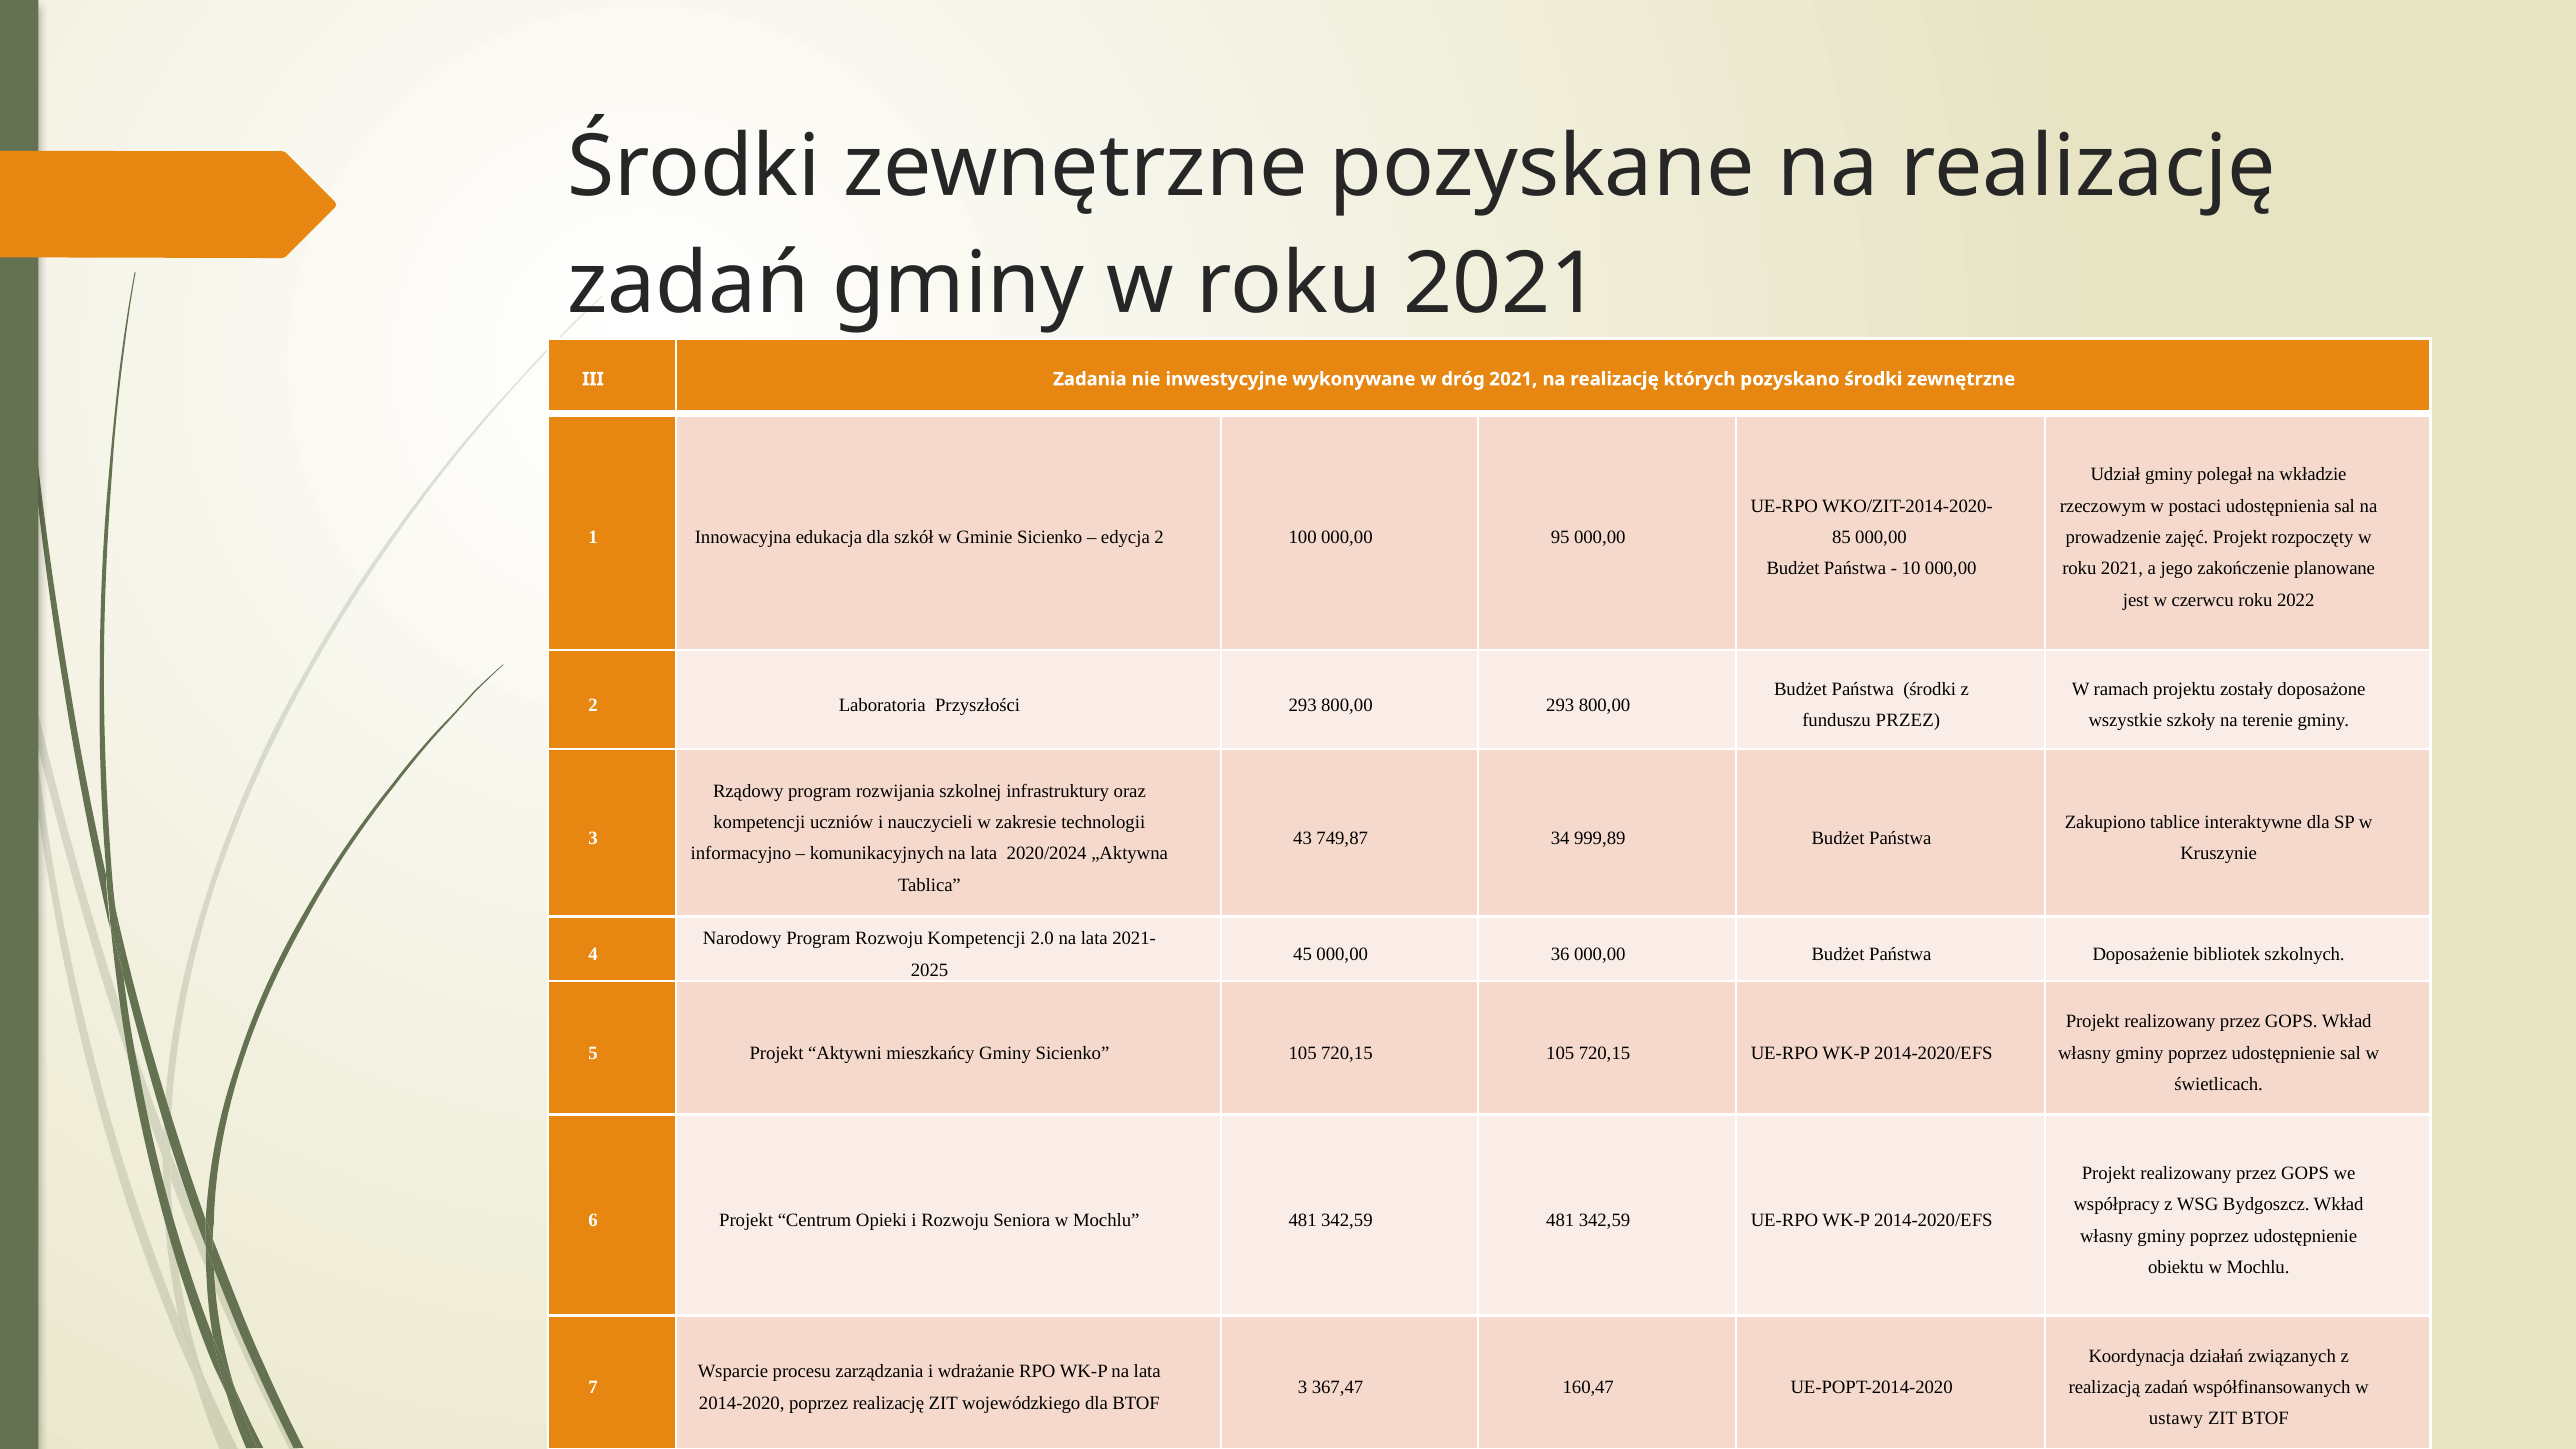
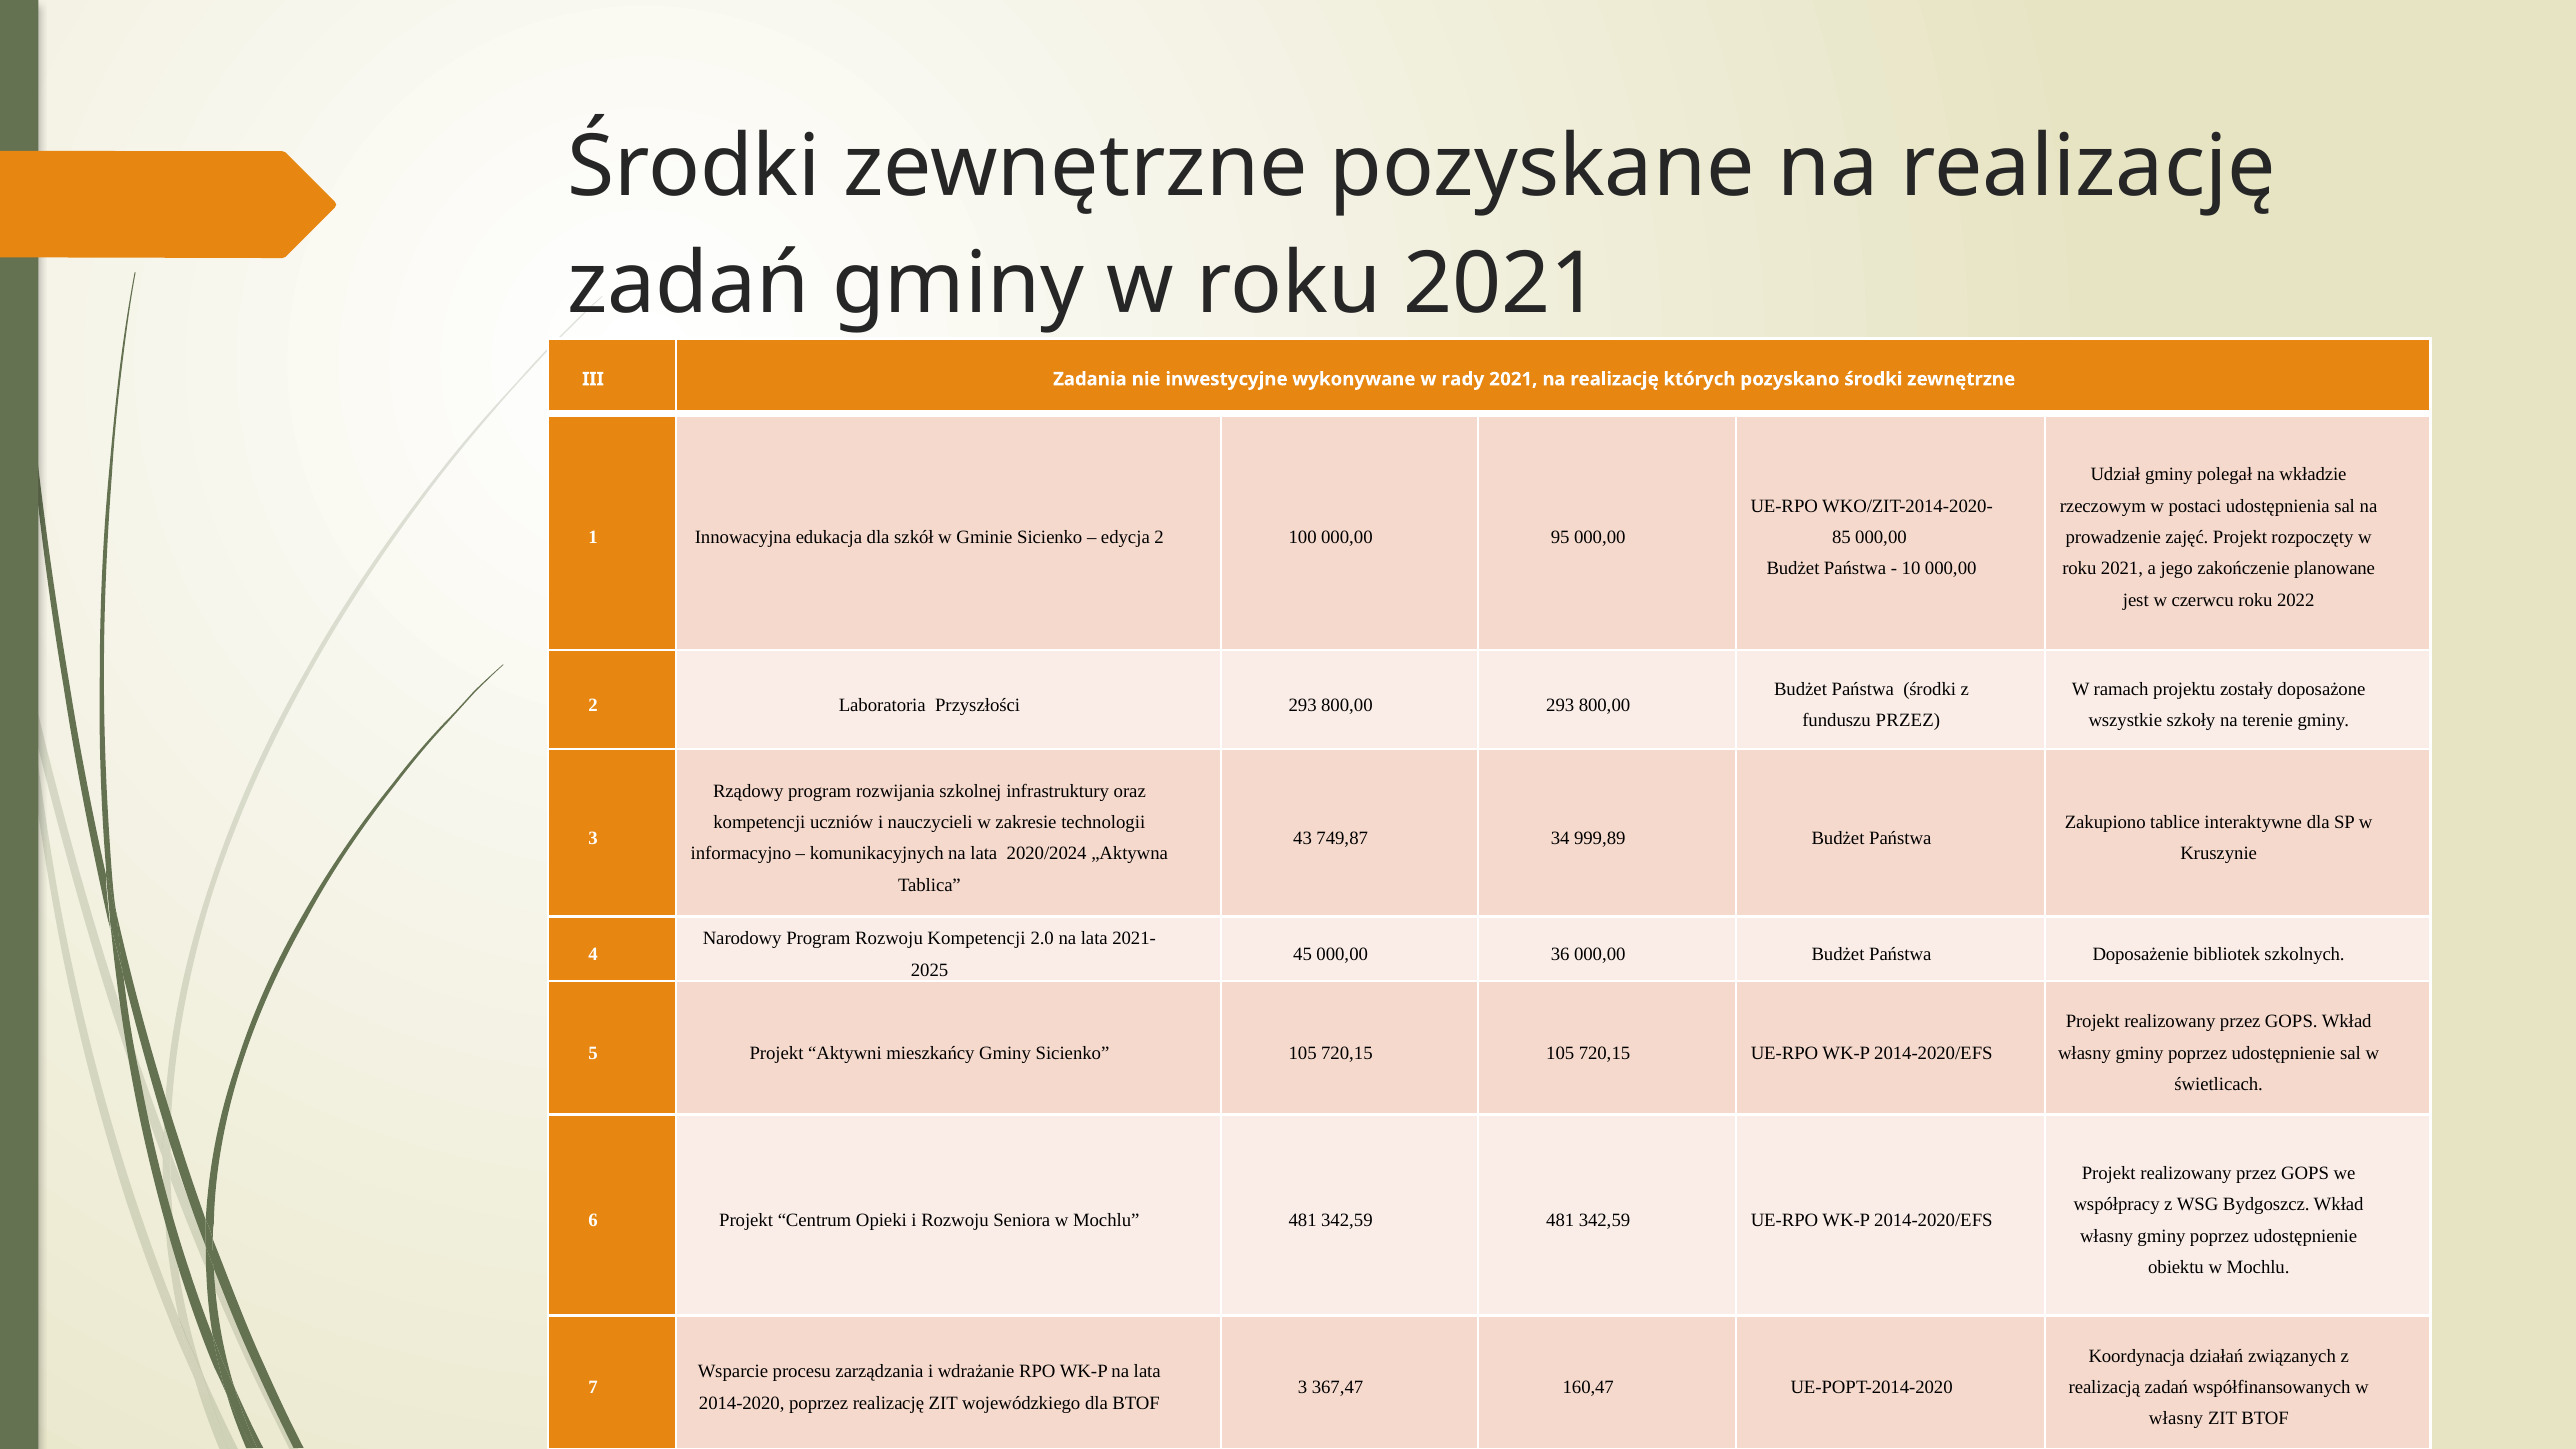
dróg: dróg -> rady
ustawy at (2176, 1419): ustawy -> własny
